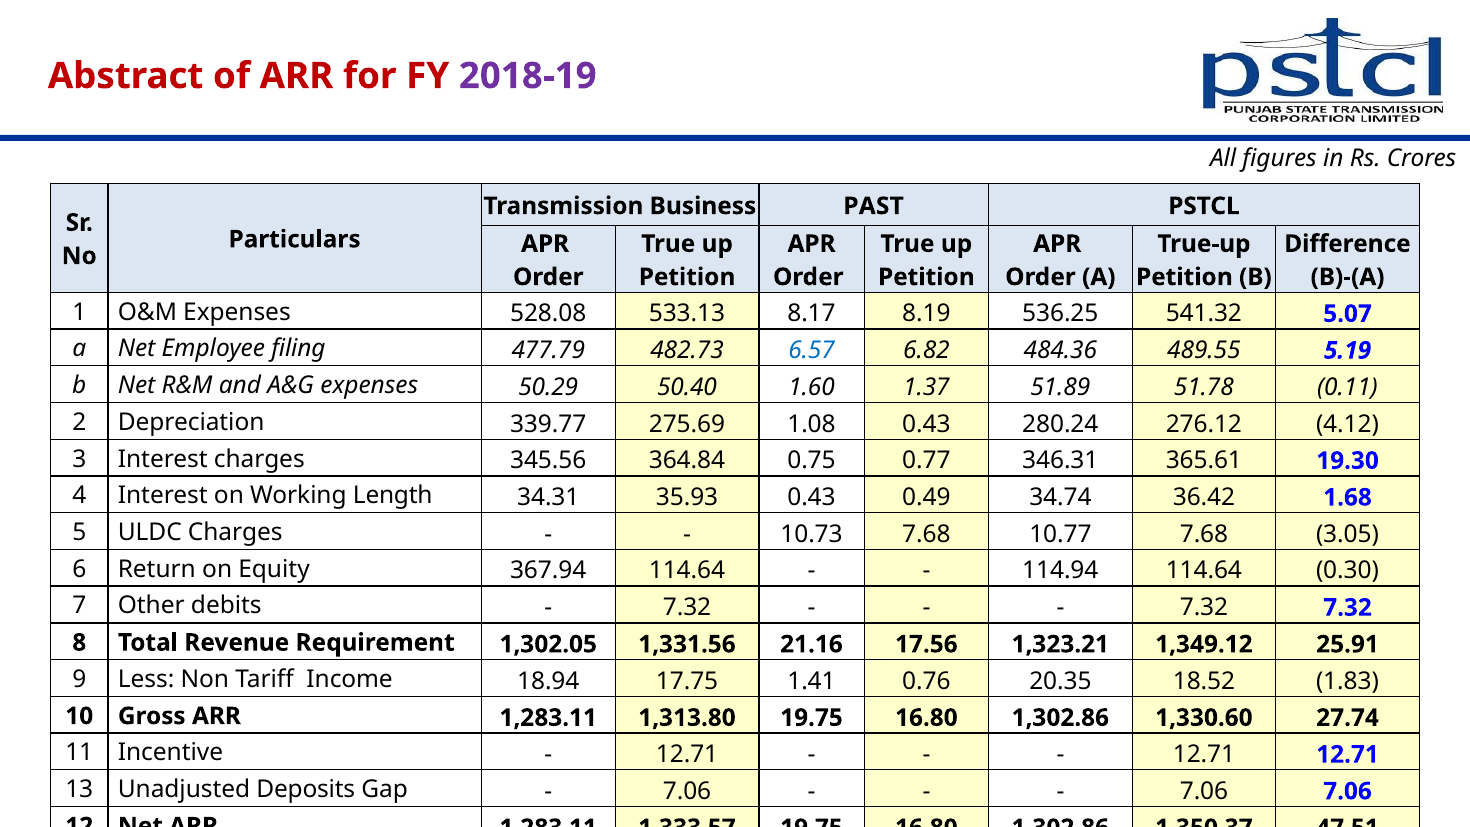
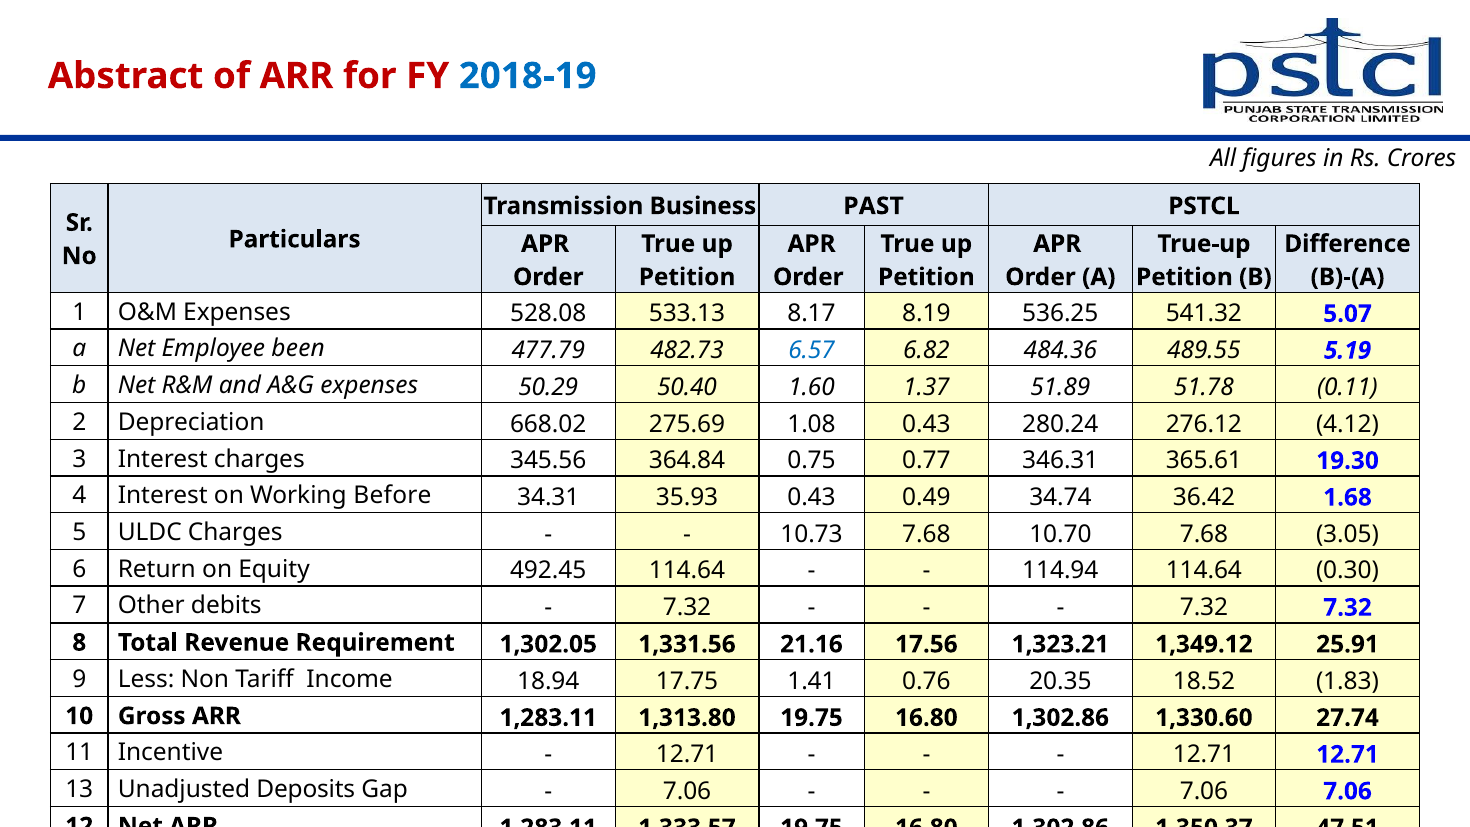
2018-19 colour: purple -> blue
filing: filing -> been
339.77: 339.77 -> 668.02
Length: Length -> Before
10.77: 10.77 -> 10.70
367.94: 367.94 -> 492.45
